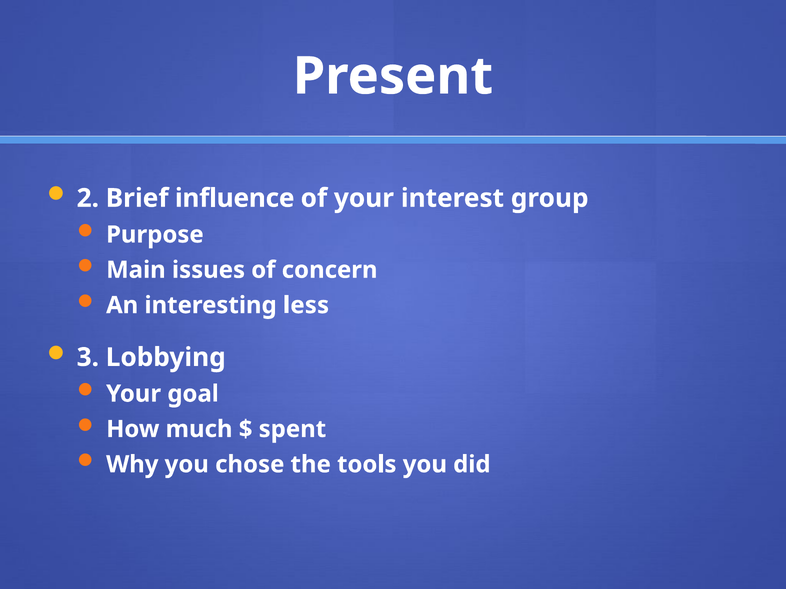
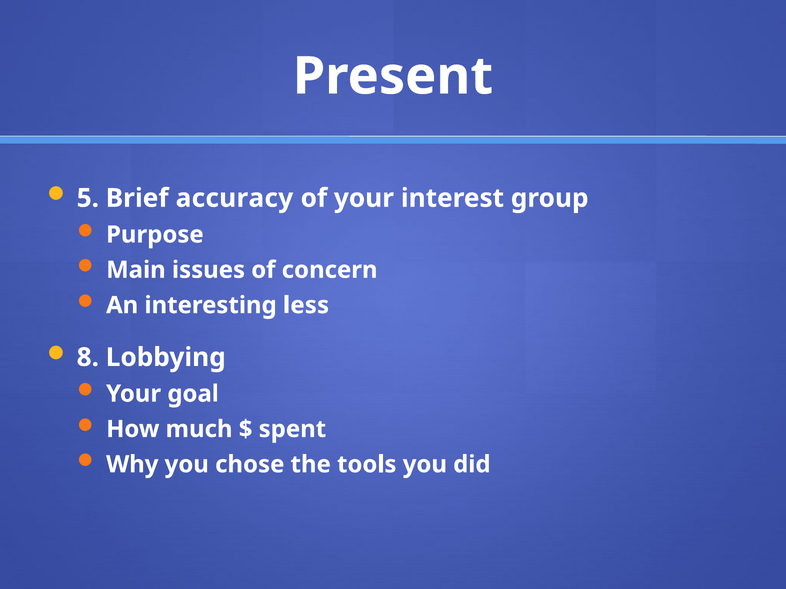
2: 2 -> 5
influence: influence -> accuracy
3: 3 -> 8
